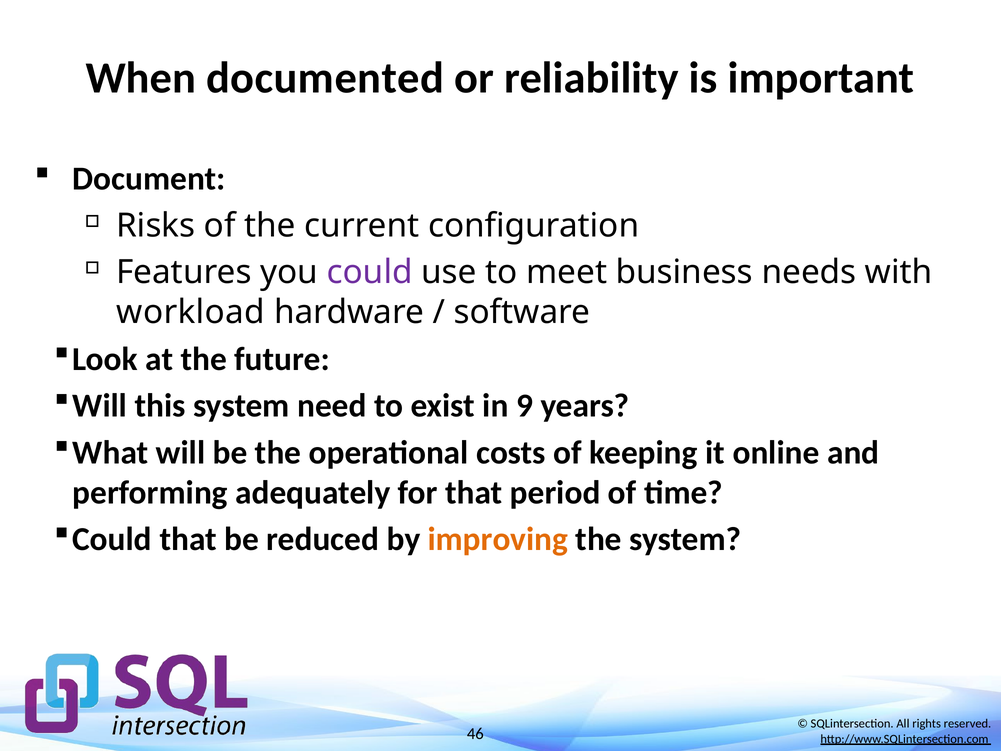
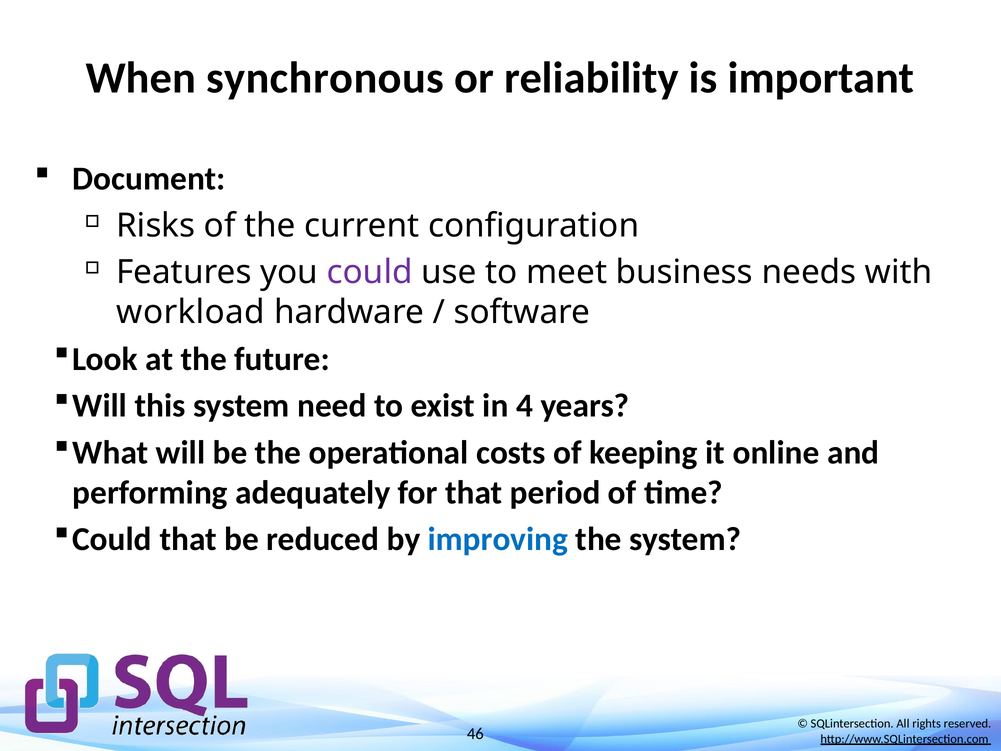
documented: documented -> synchronous
9: 9 -> 4
improving colour: orange -> blue
